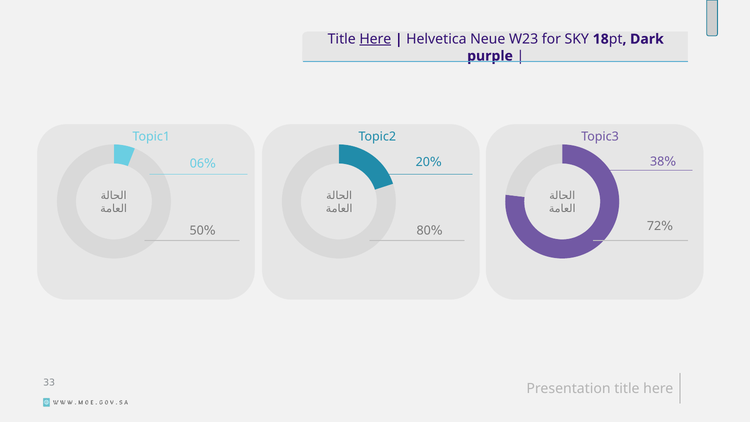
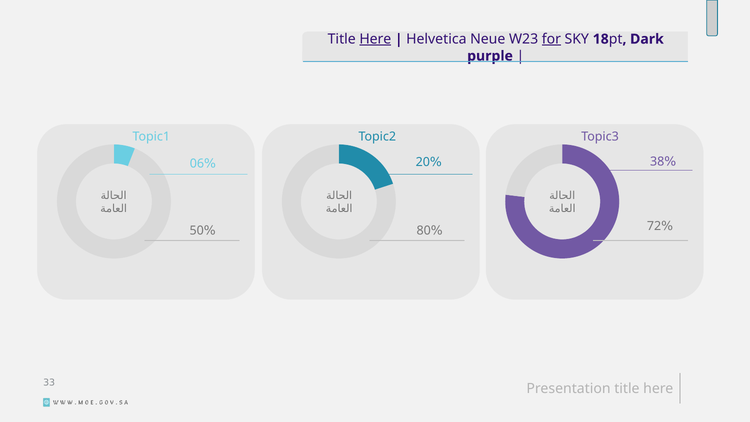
for underline: none -> present
